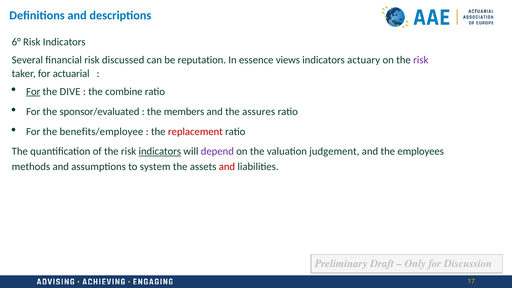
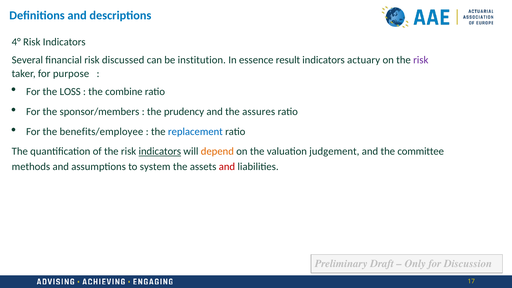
6°: 6° -> 4°
reputation: reputation -> institution
views: views -> result
actuarial: actuarial -> purpose
For at (33, 92) underline: present -> none
DIVE: DIVE -> LOSS
sponsor/evaluated: sponsor/evaluated -> sponsor/members
members: members -> prudency
replacement colour: red -> blue
depend colour: purple -> orange
employees: employees -> committee
